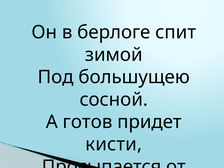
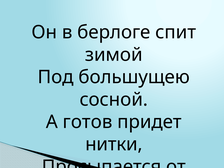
кисти: кисти -> нитки
